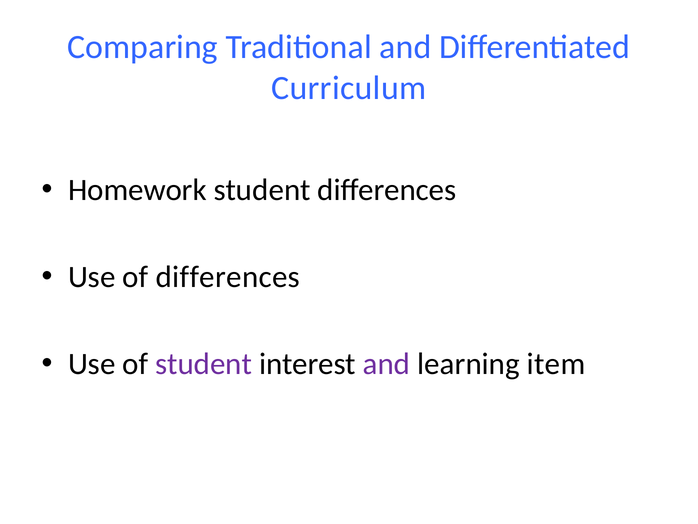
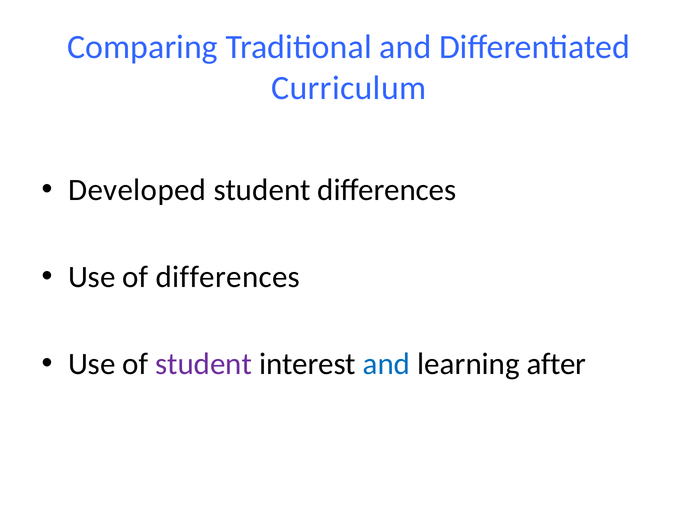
Homework: Homework -> Developed
and at (386, 364) colour: purple -> blue
item: item -> after
